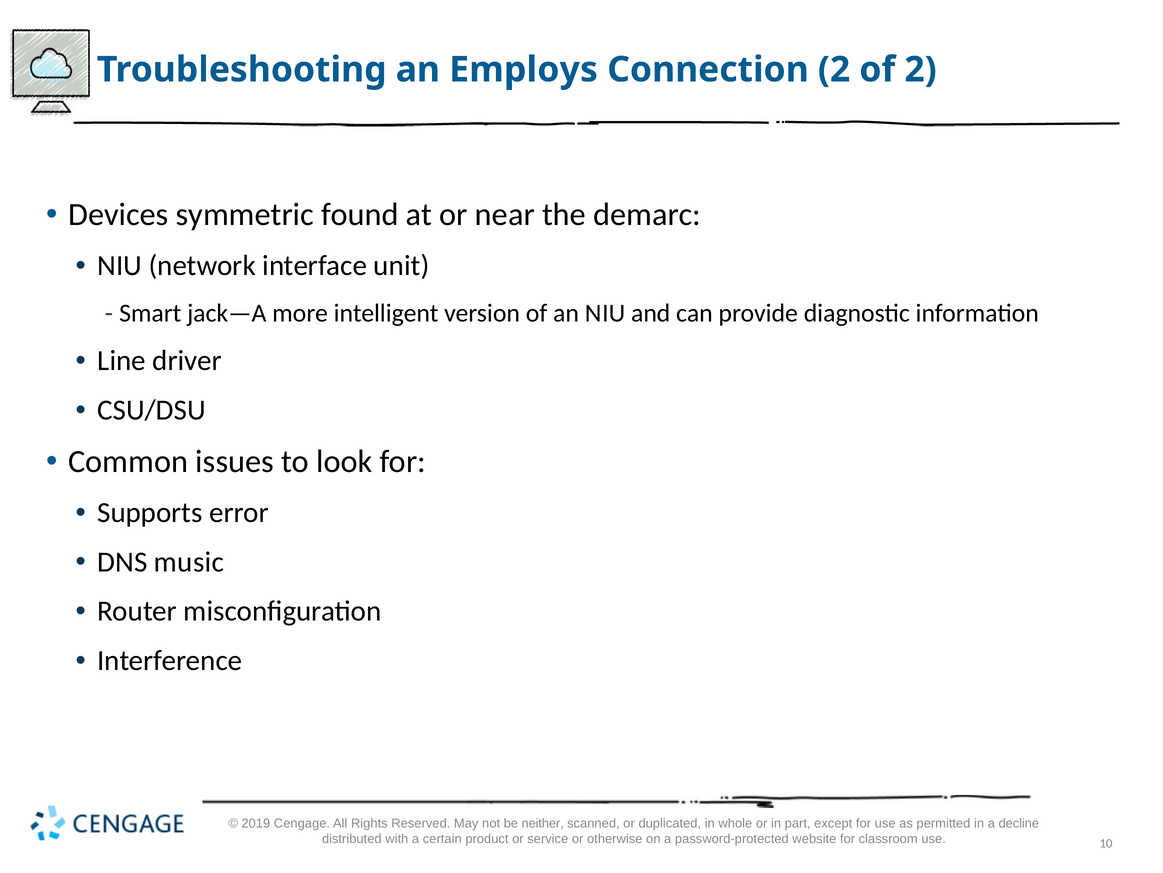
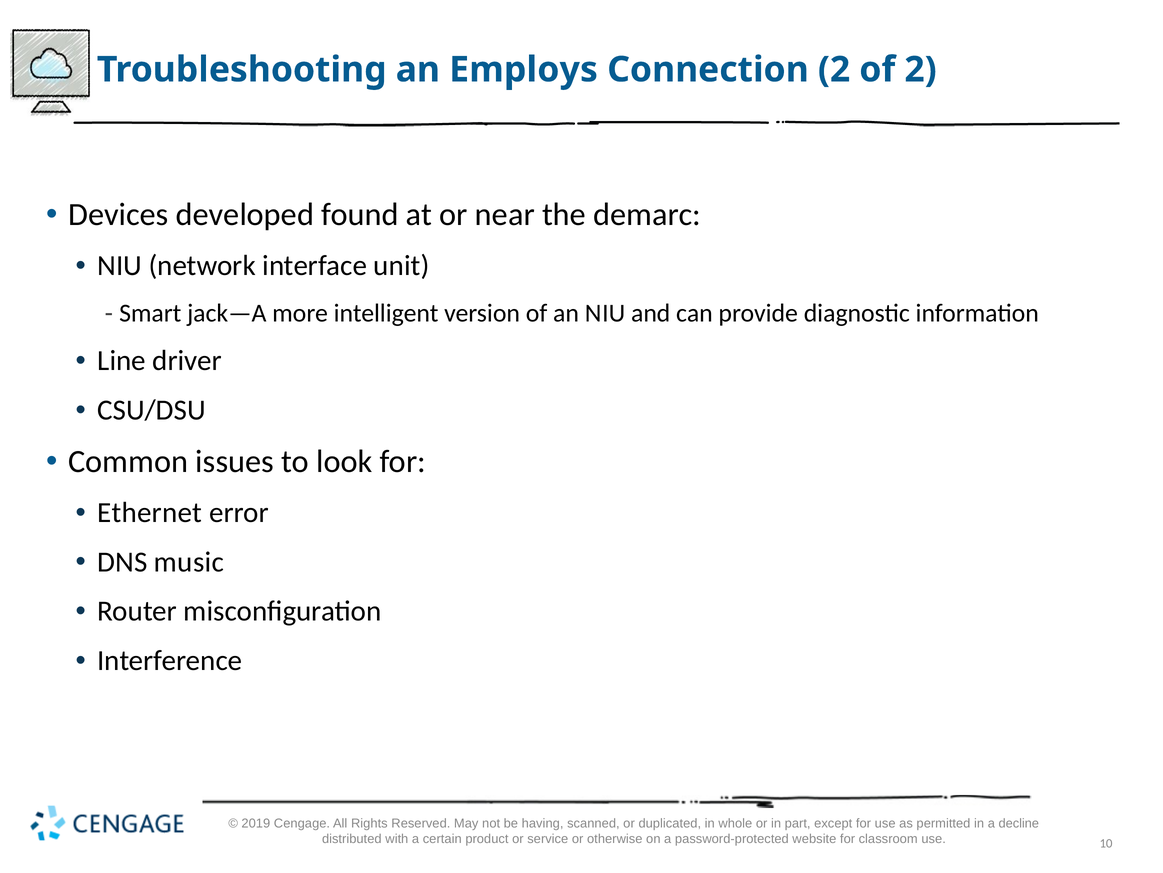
symmetric: symmetric -> developed
Supports: Supports -> Ethernet
neither: neither -> having
